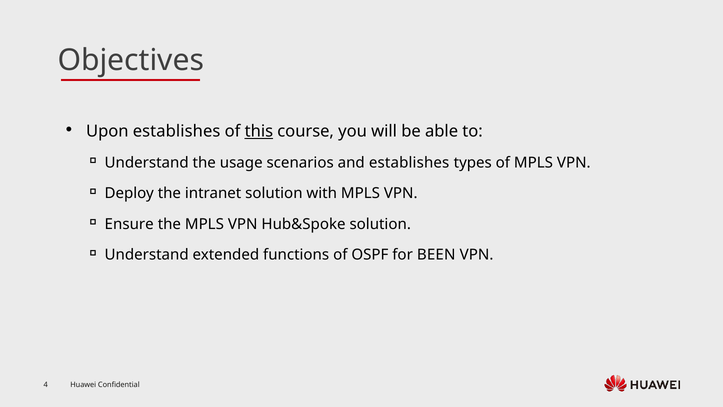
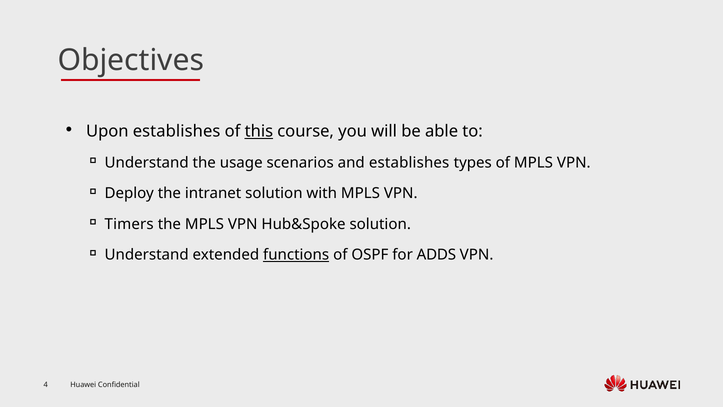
Ensure: Ensure -> Timers
functions underline: none -> present
BEEN: BEEN -> ADDS
